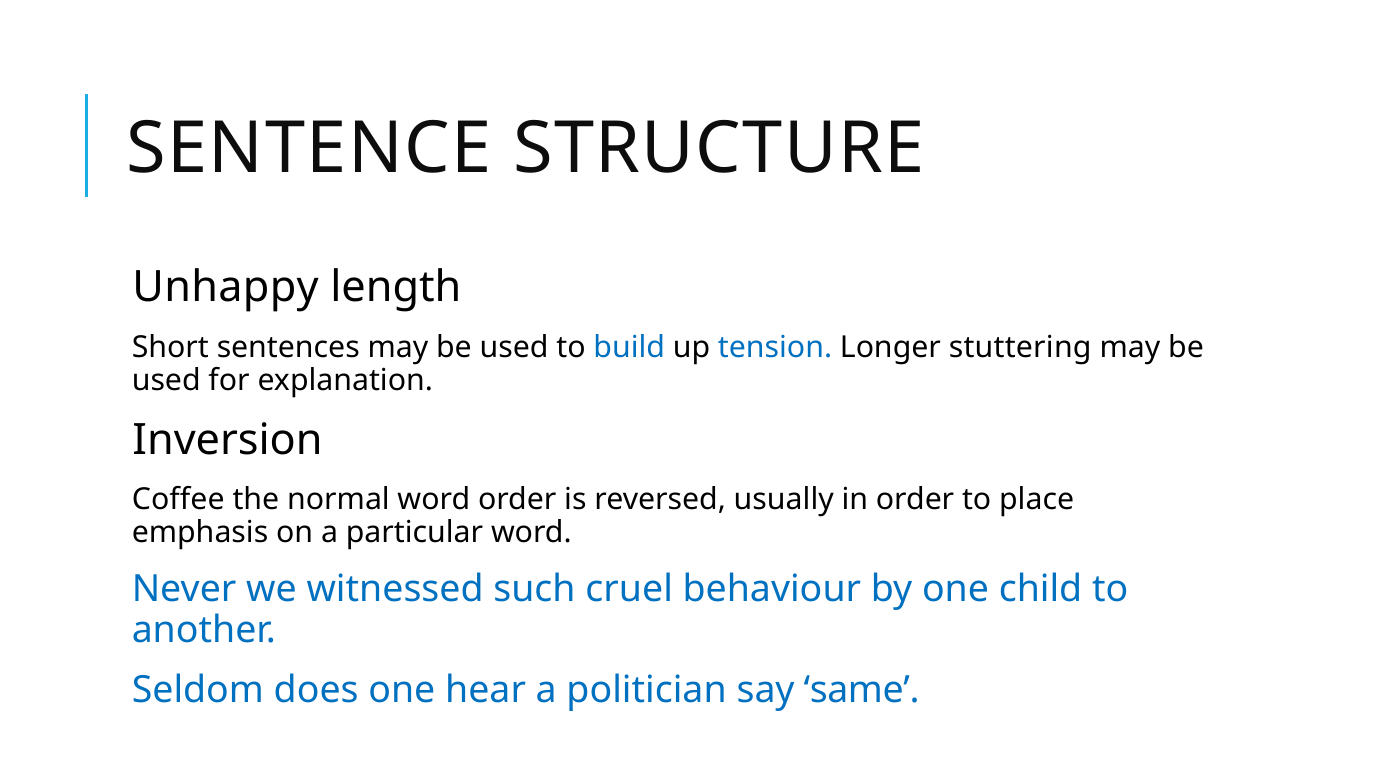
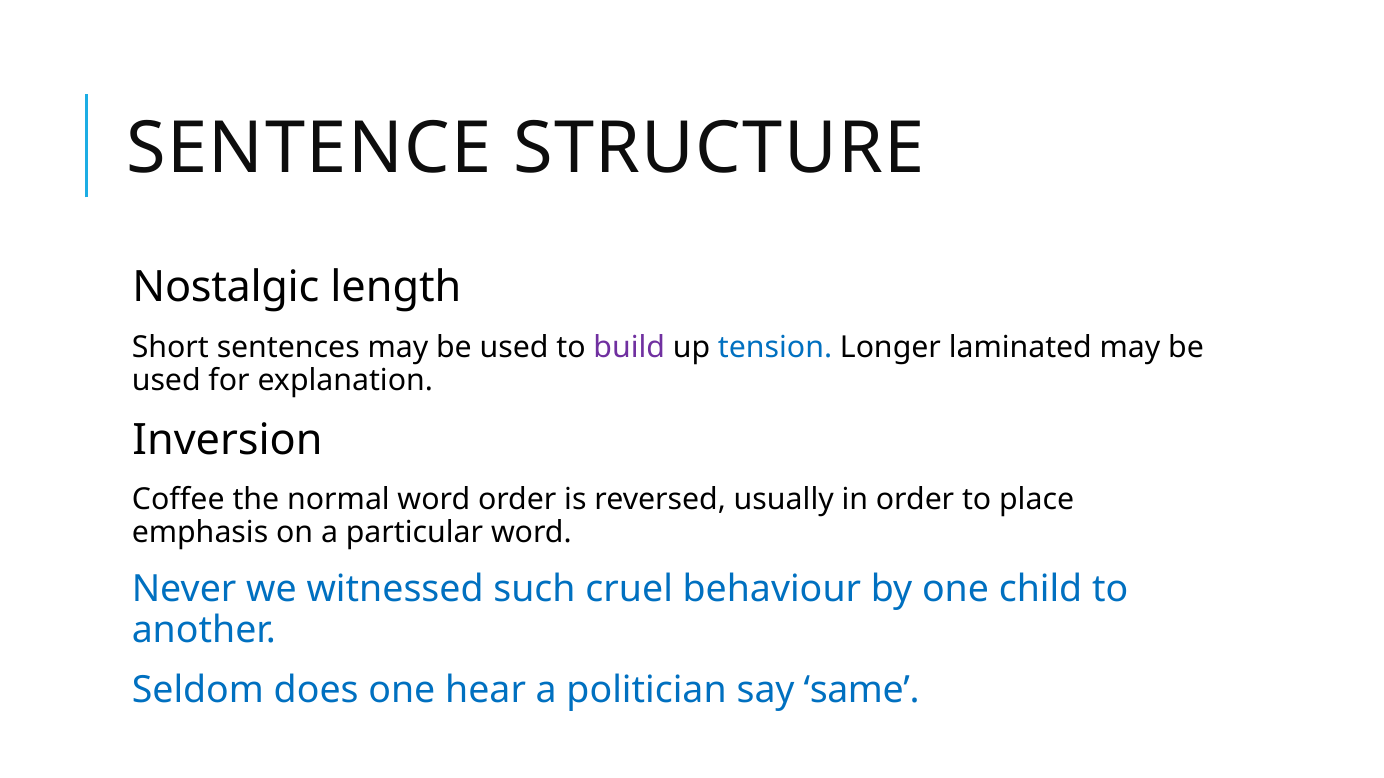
Unhappy: Unhappy -> Nostalgic
build colour: blue -> purple
stuttering: stuttering -> laminated
